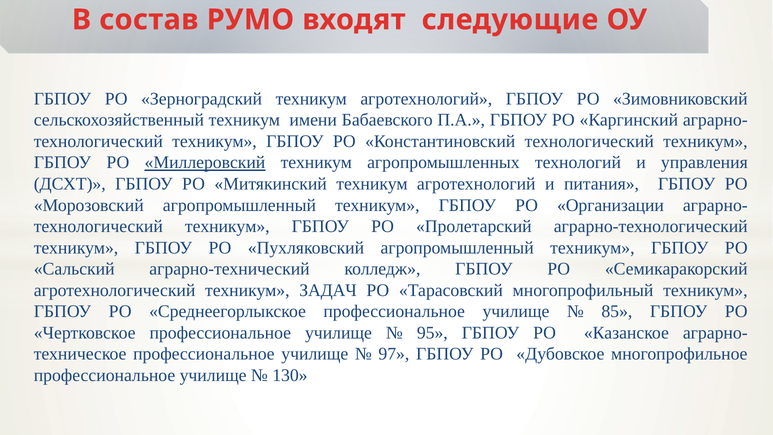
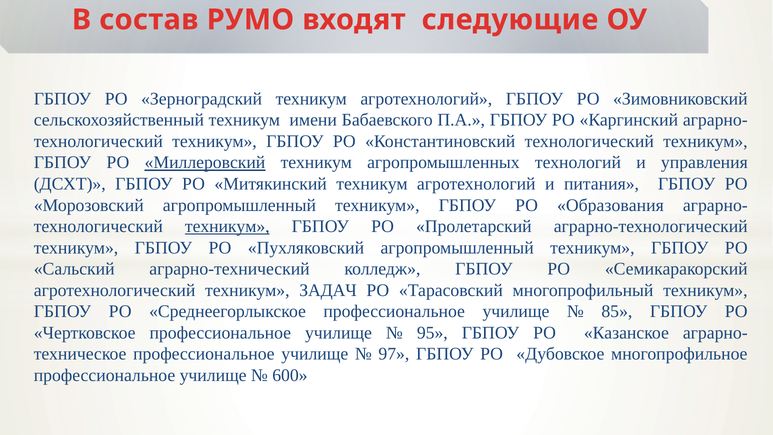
Организации: Организации -> Образования
техникум at (227, 226) underline: none -> present
130: 130 -> 600
